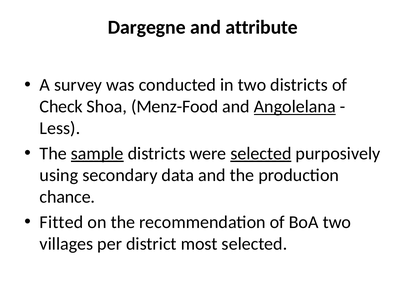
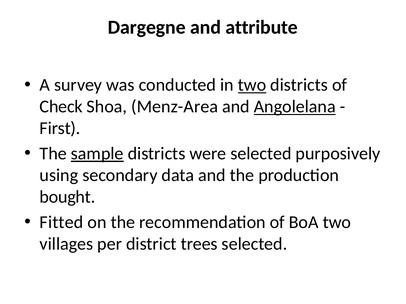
two at (252, 85) underline: none -> present
Menz-Food: Menz-Food -> Menz-Area
Less: Less -> First
selected at (261, 154) underline: present -> none
chance: chance -> bought
most: most -> trees
